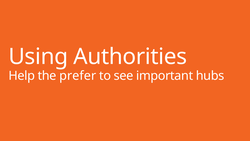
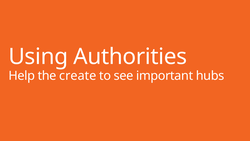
prefer: prefer -> create
